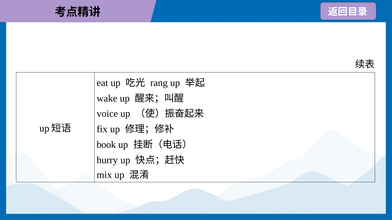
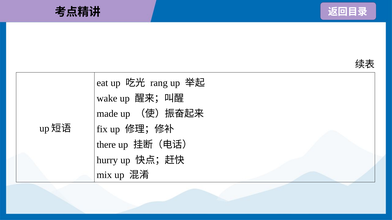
voice: voice -> made
book: book -> there
